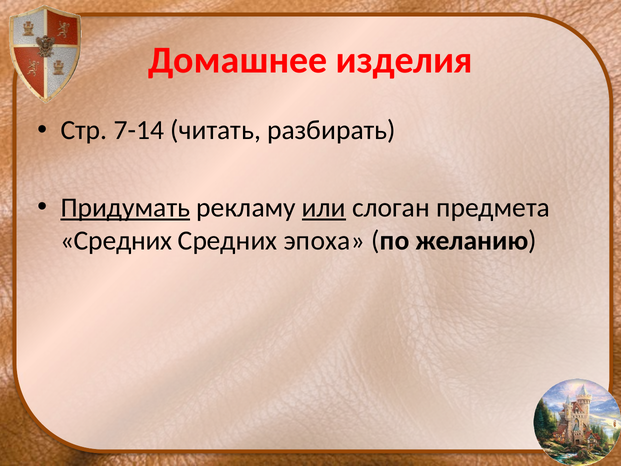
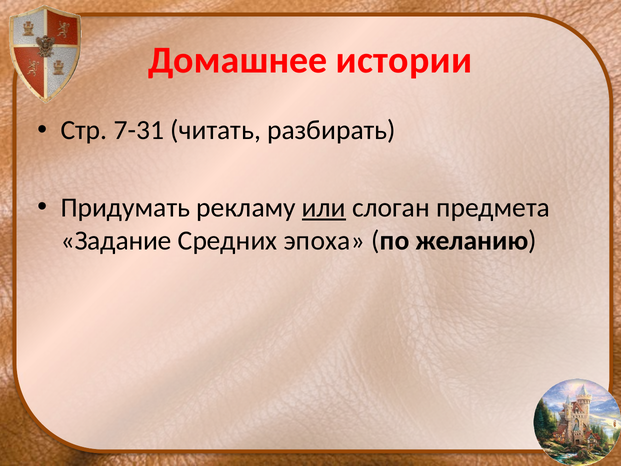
изделия: изделия -> истории
7-14: 7-14 -> 7-31
Придумать underline: present -> none
Средних at (116, 241): Средних -> Задание
